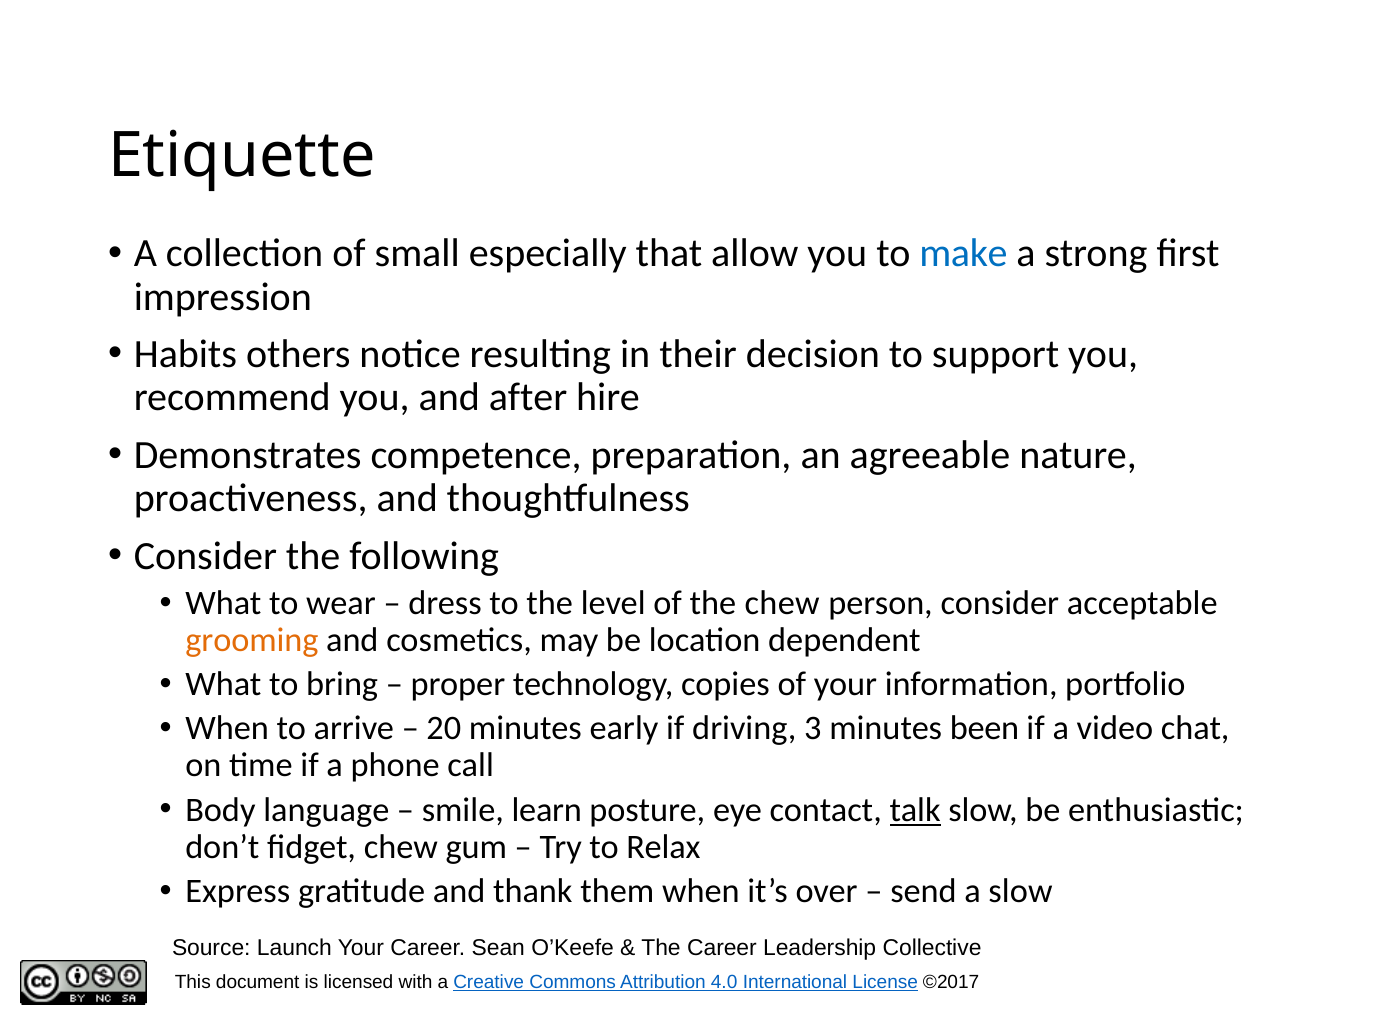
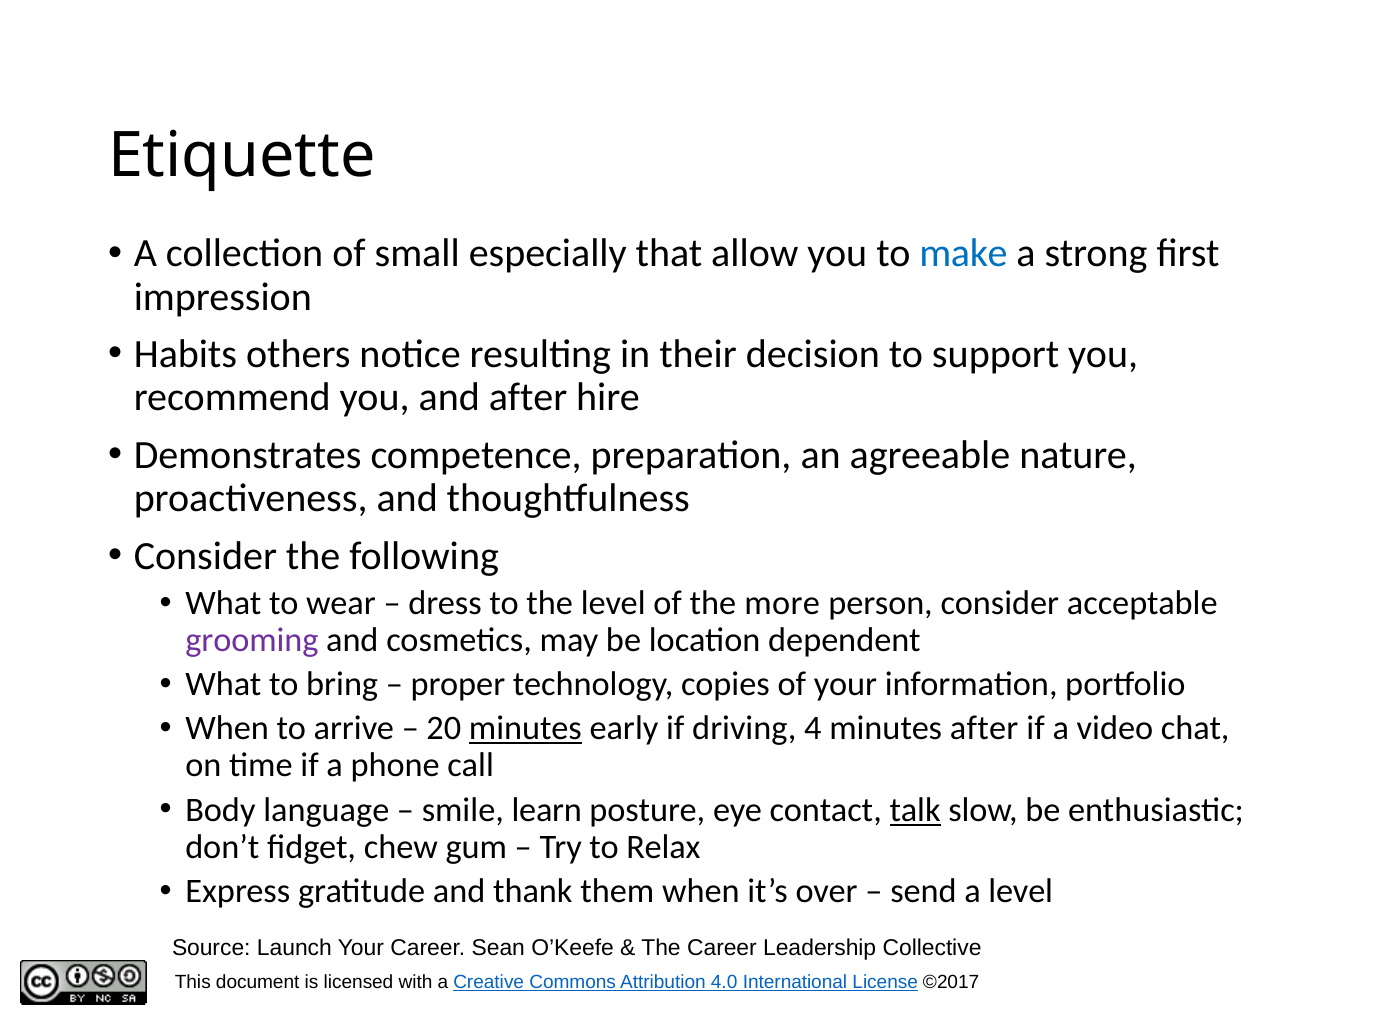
the chew: chew -> more
grooming colour: orange -> purple
minutes at (525, 729) underline: none -> present
3: 3 -> 4
minutes been: been -> after
a slow: slow -> level
